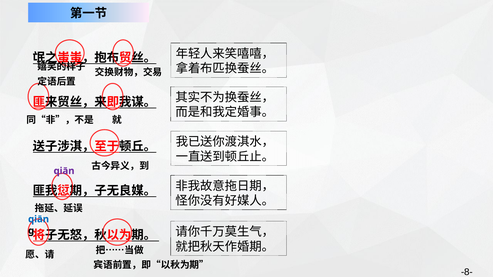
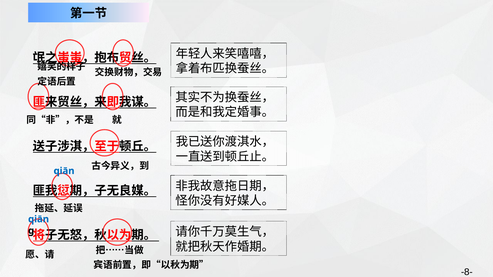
qiān at (64, 171) colour: purple -> blue
